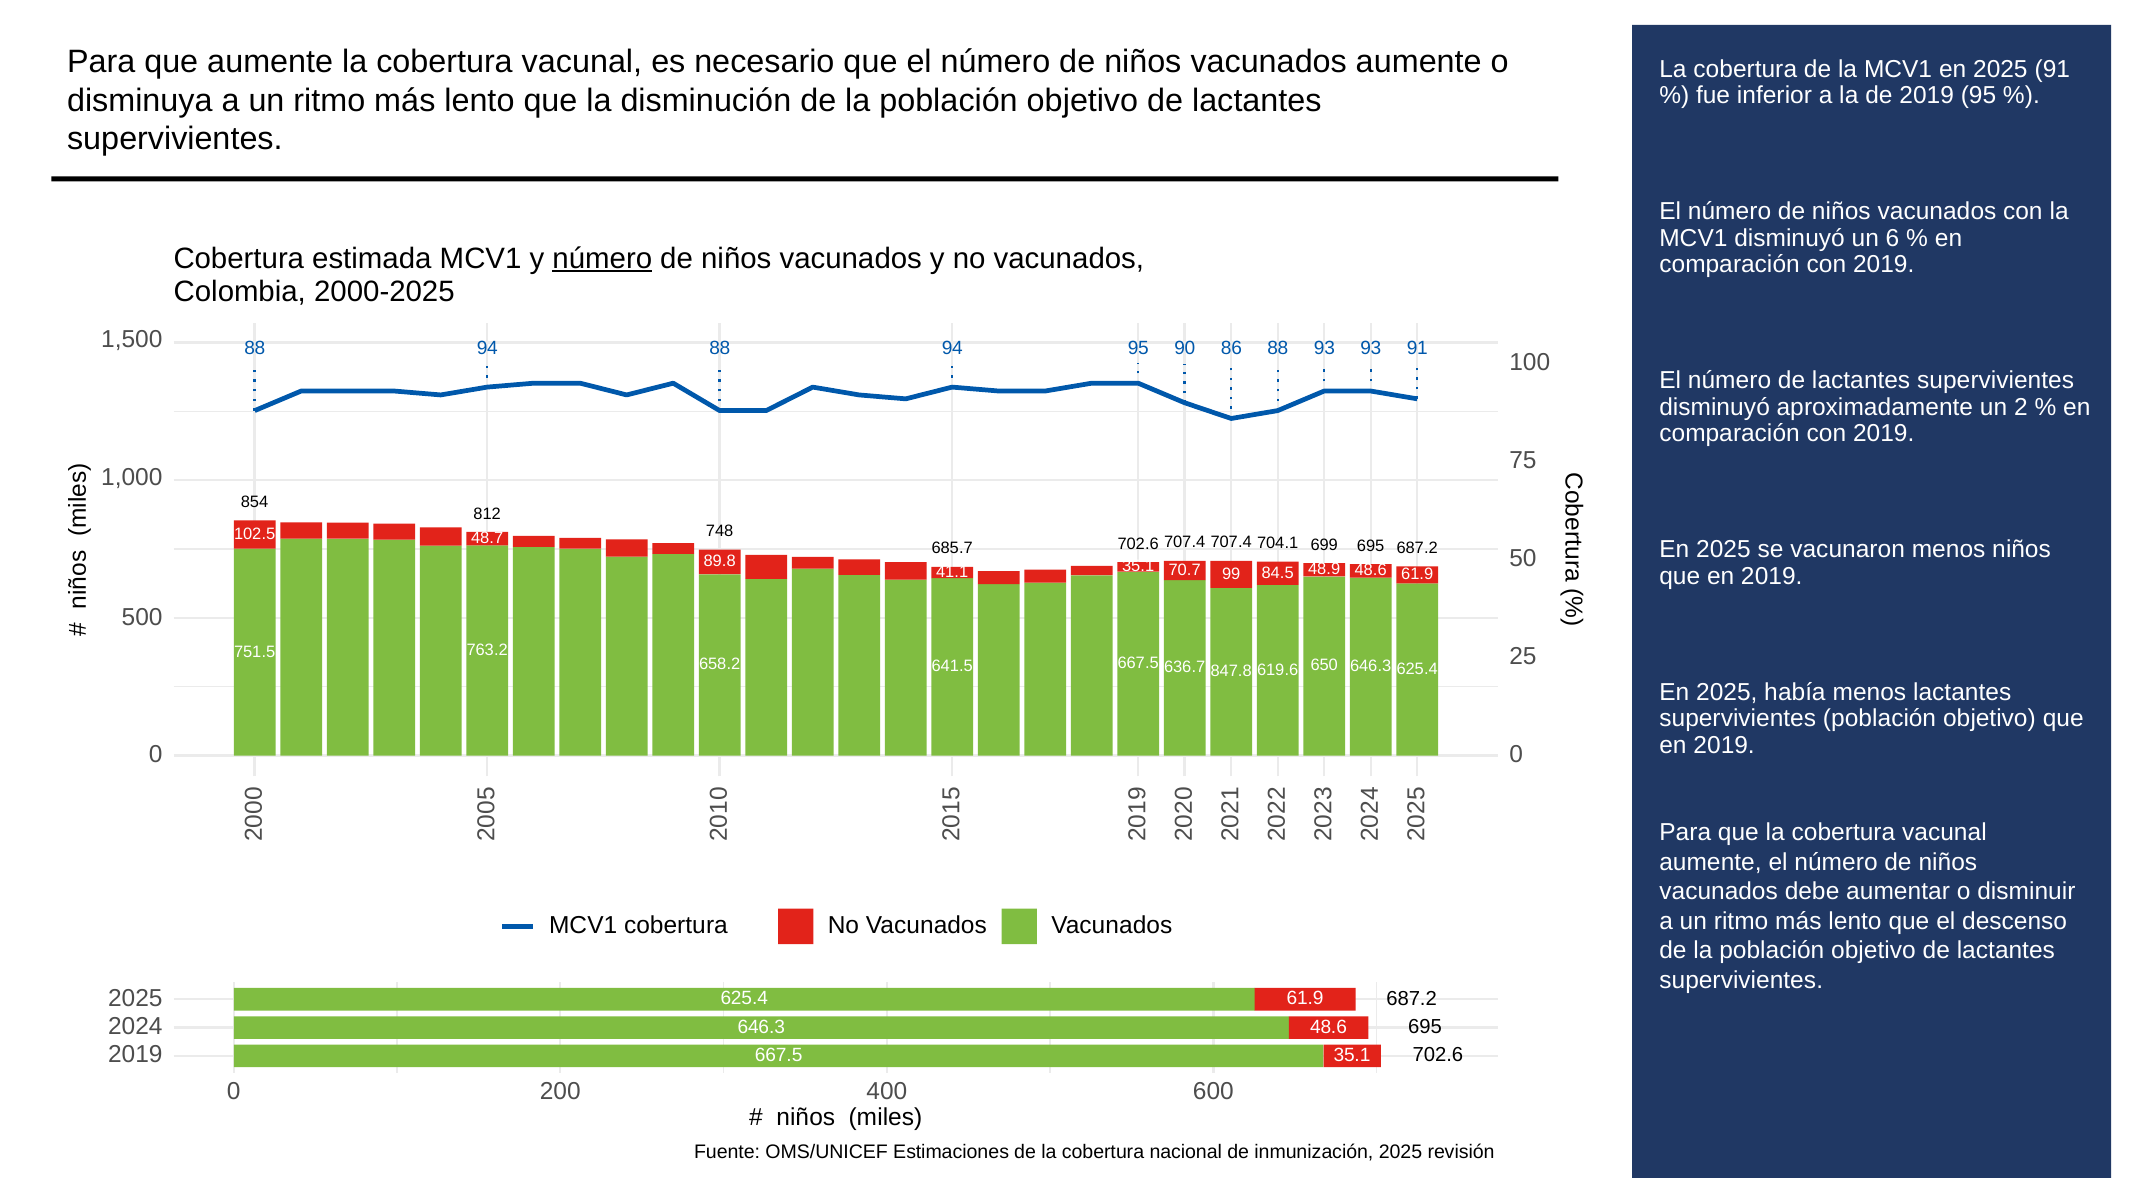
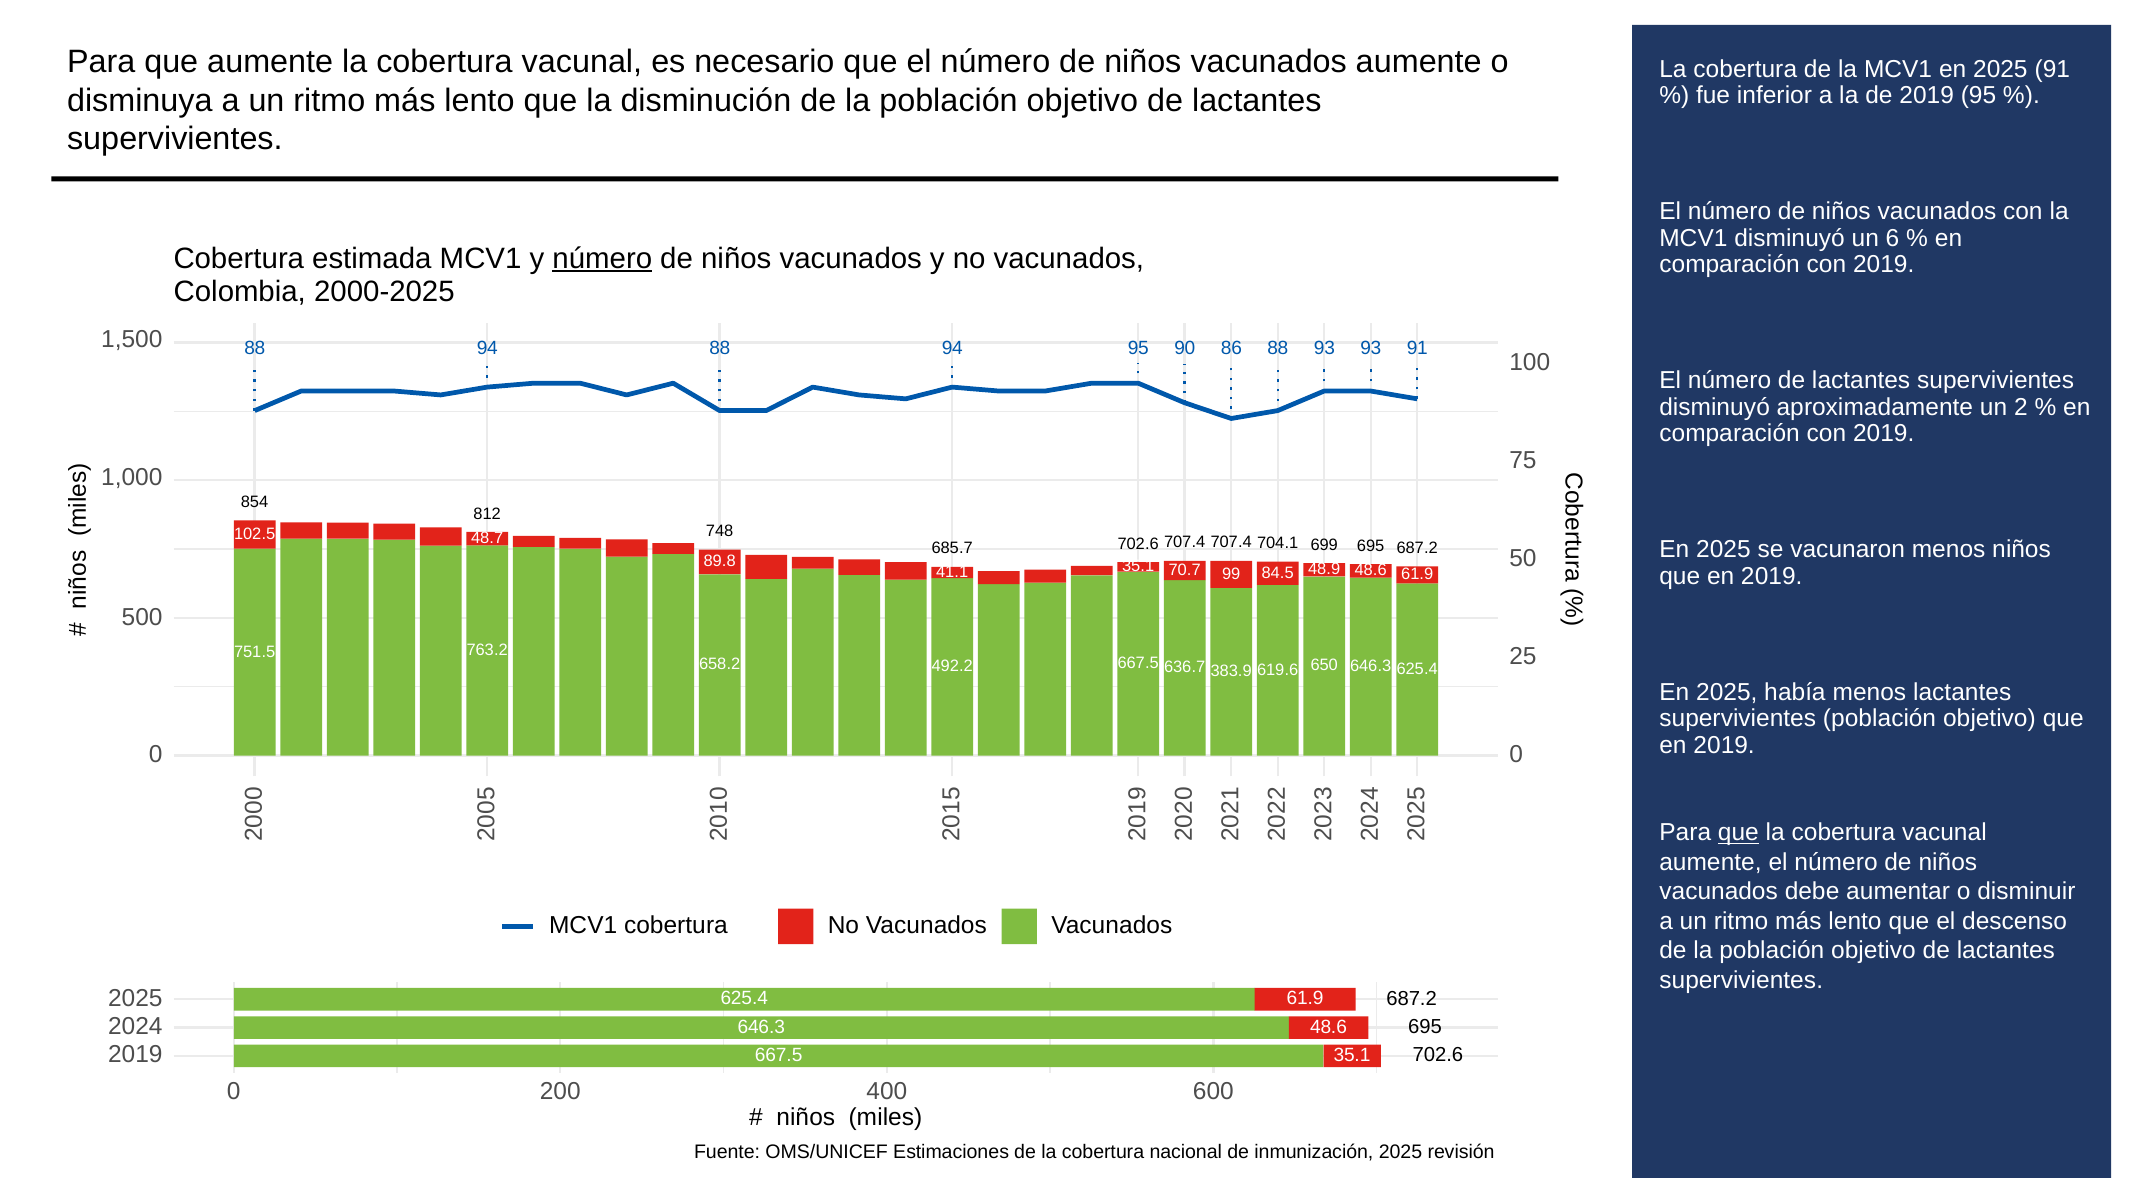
641.5: 641.5 -> 492.2
847.8: 847.8 -> 383.9
que at (1738, 833) underline: none -> present
